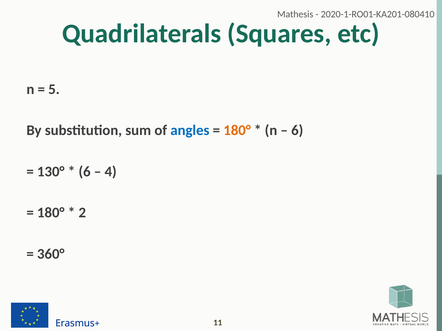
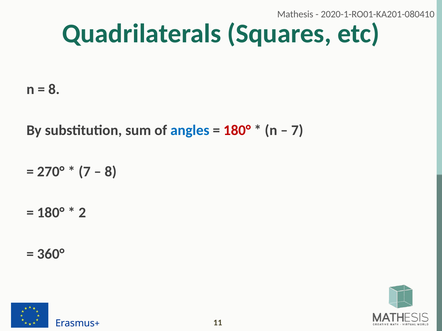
5 at (54, 89): 5 -> 8
180° at (237, 131) colour: orange -> red
6 at (297, 131): 6 -> 7
130°: 130° -> 270°
6 at (85, 172): 6 -> 7
4 at (111, 172): 4 -> 8
